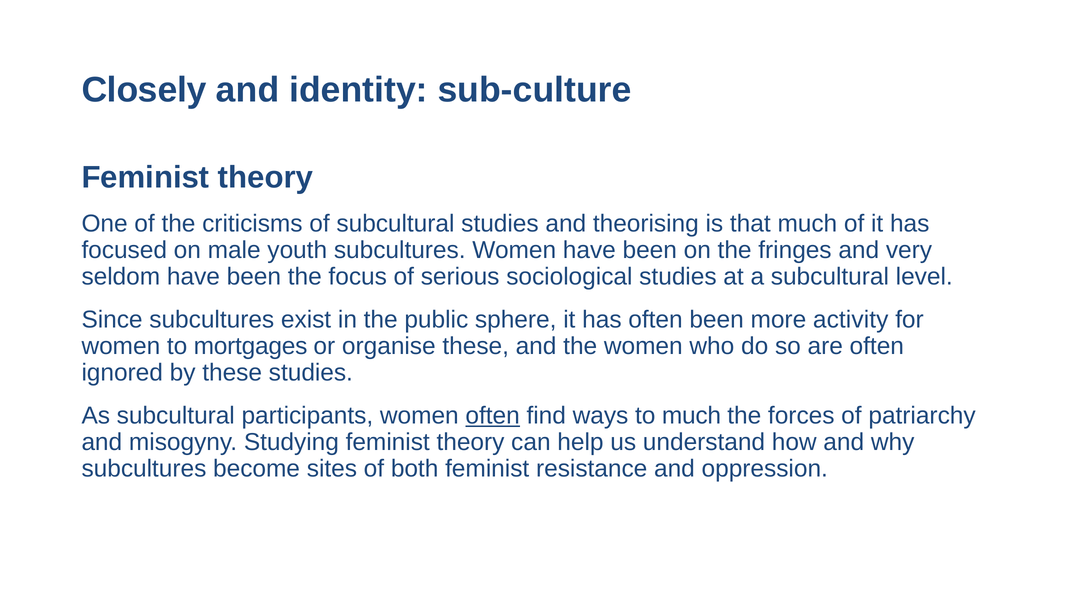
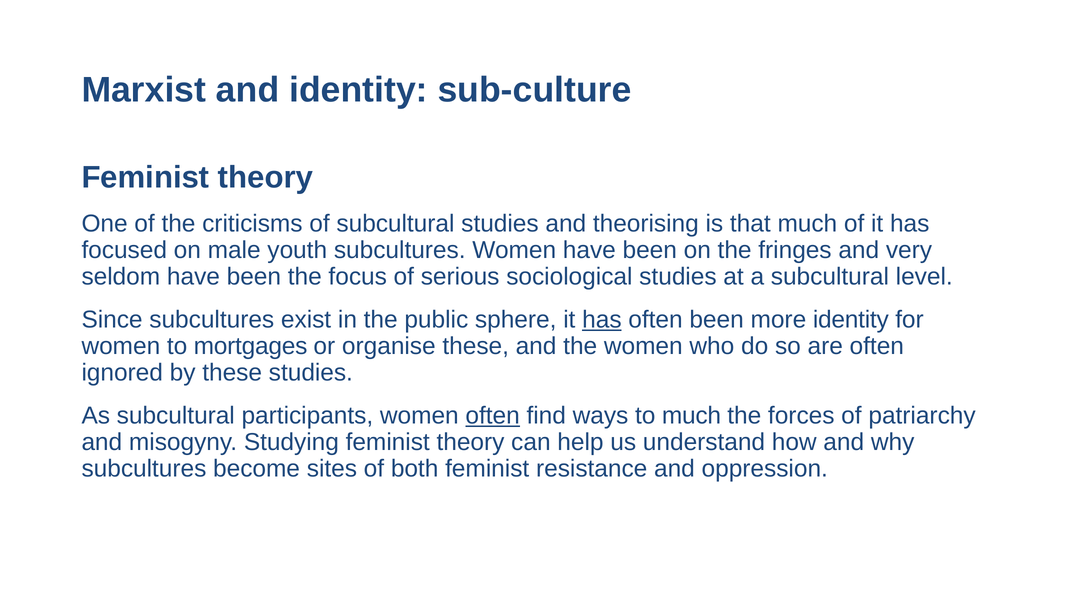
Closely: Closely -> Marxist
has at (602, 320) underline: none -> present
more activity: activity -> identity
